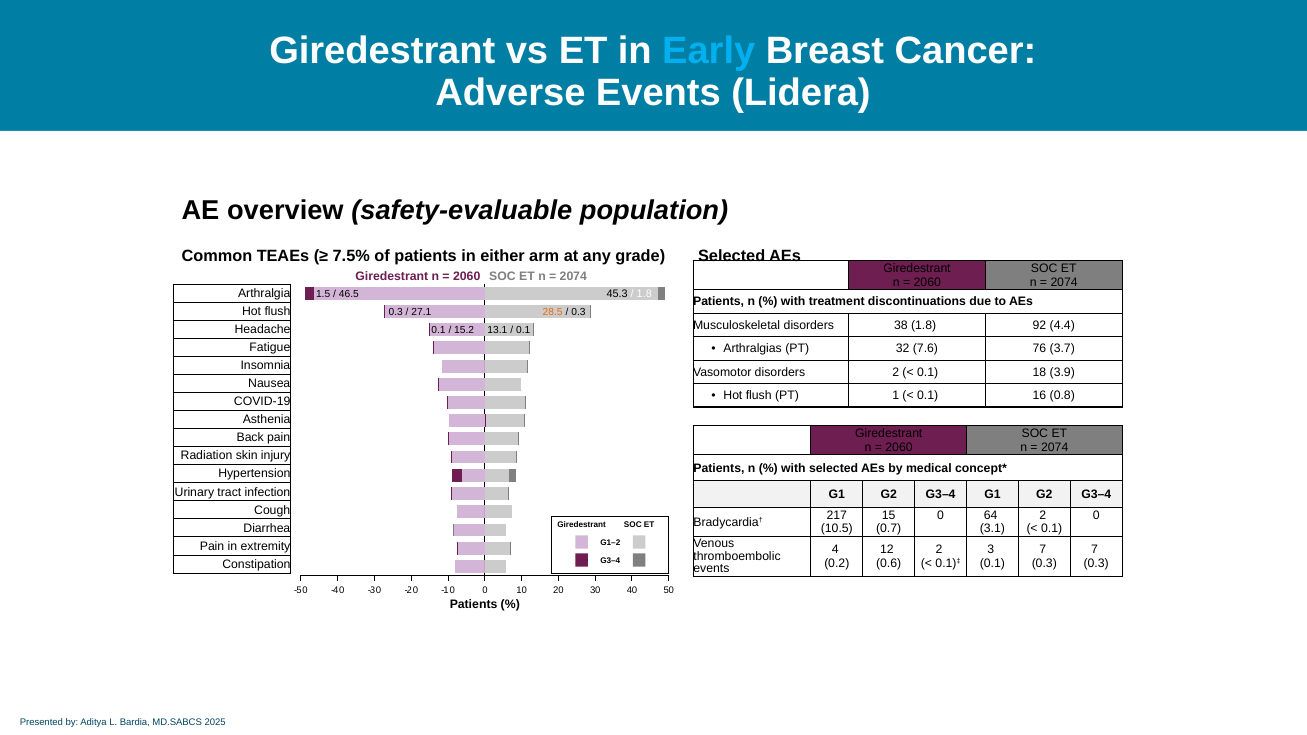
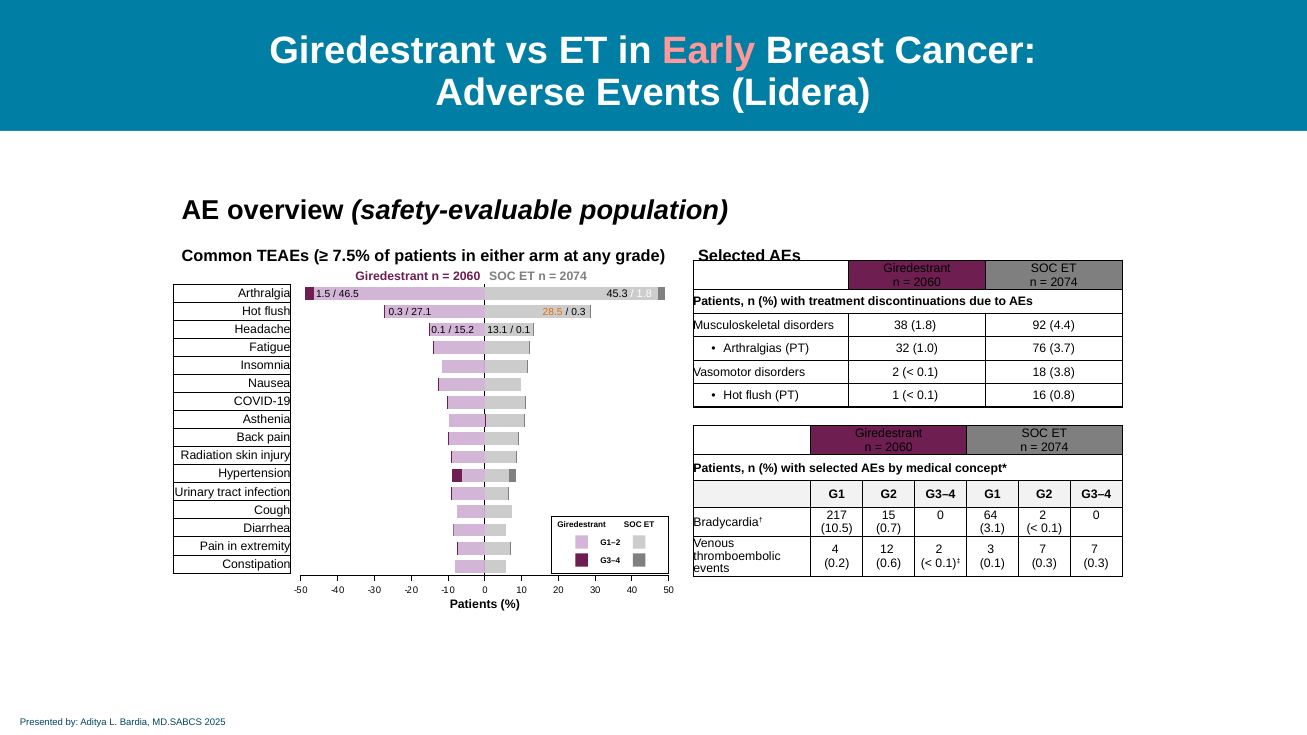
Early colour: light blue -> pink
7.6: 7.6 -> 1.0
3.9: 3.9 -> 3.8
